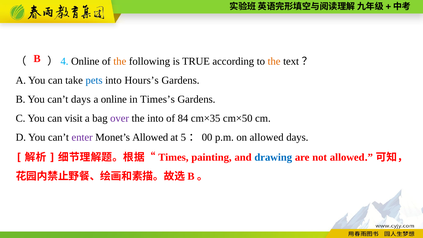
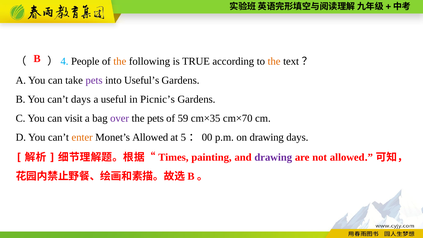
）4 Online: Online -> People
pets at (94, 80) colour: blue -> purple
Hours’s: Hours’s -> Useful’s
a online: online -> useful
Times’s: Times’s -> Picnic’s
the into: into -> pets
84: 84 -> 59
cm×50: cm×50 -> cm×70
enter colour: purple -> orange
on allowed: allowed -> drawing
drawing at (273, 157) colour: blue -> purple
